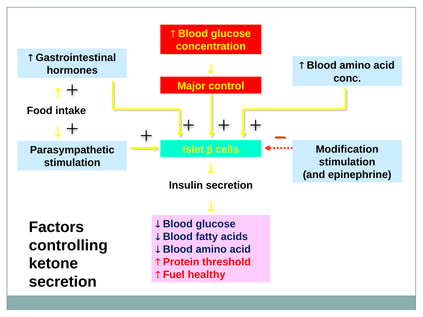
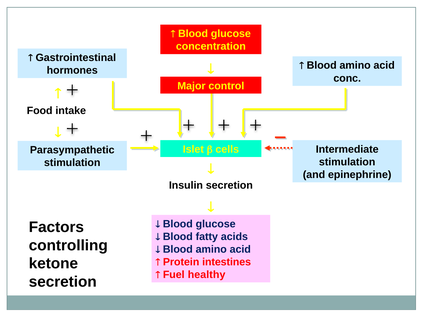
Modification: Modification -> Intermediate
threshold: threshold -> intestines
